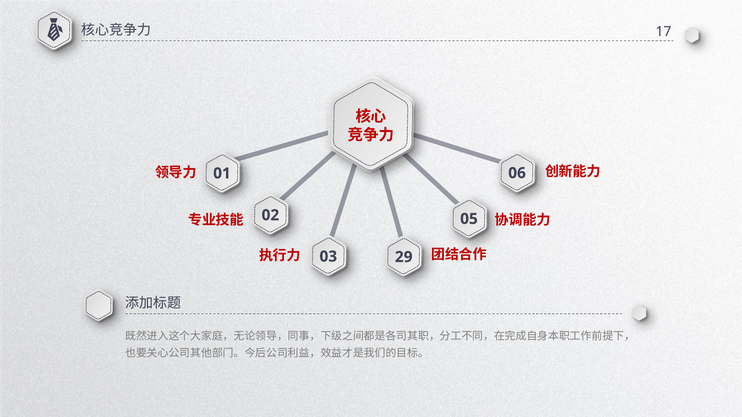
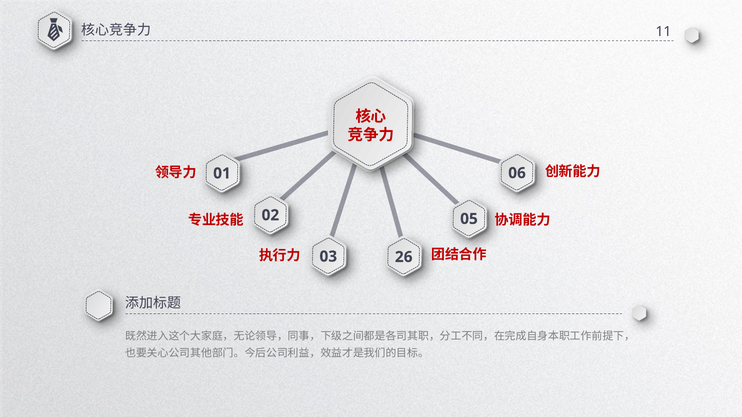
17: 17 -> 11
29: 29 -> 26
